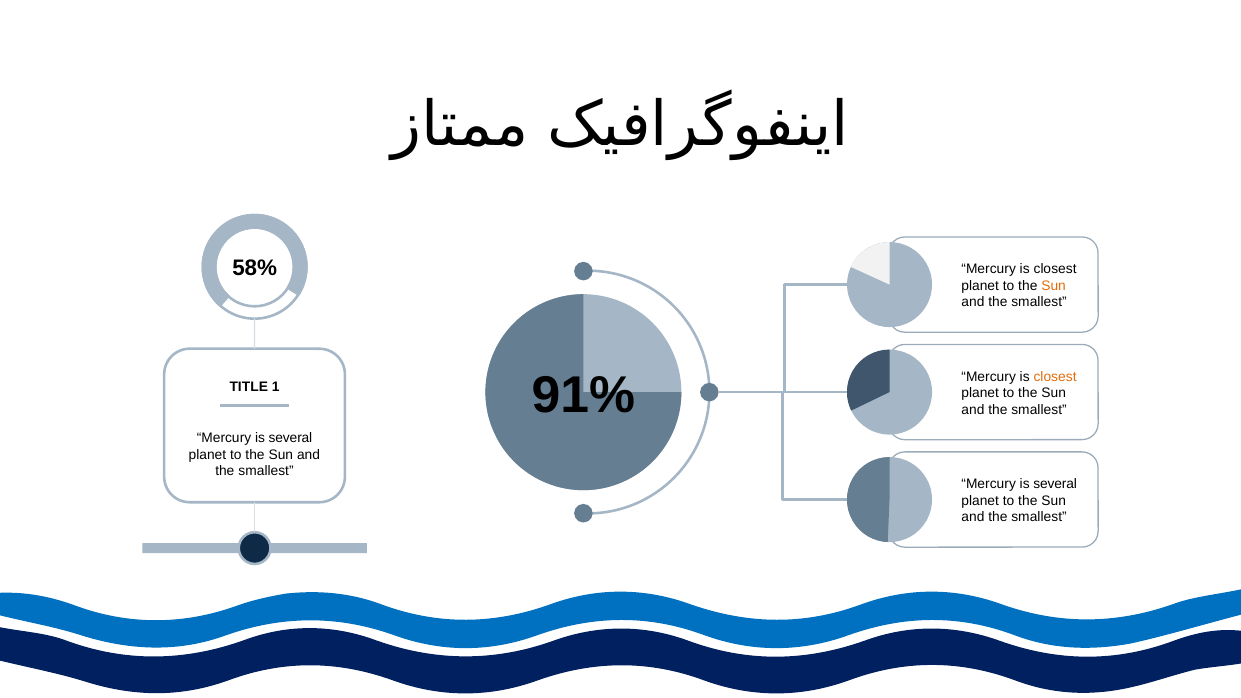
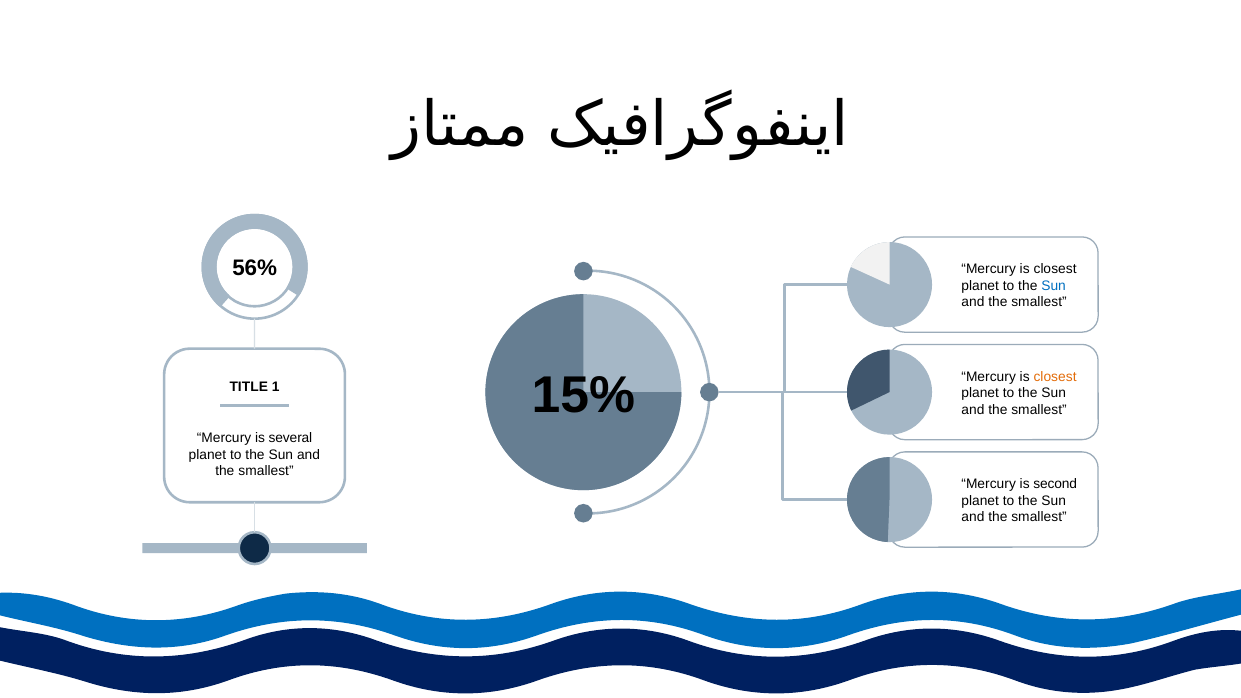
58%: 58% -> 56%
Sun at (1054, 286) colour: orange -> blue
91%: 91% -> 15%
several at (1055, 484): several -> second
